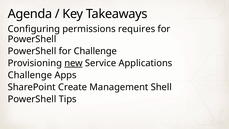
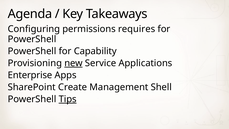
for Challenge: Challenge -> Capability
Challenge at (30, 75): Challenge -> Enterprise
Tips underline: none -> present
